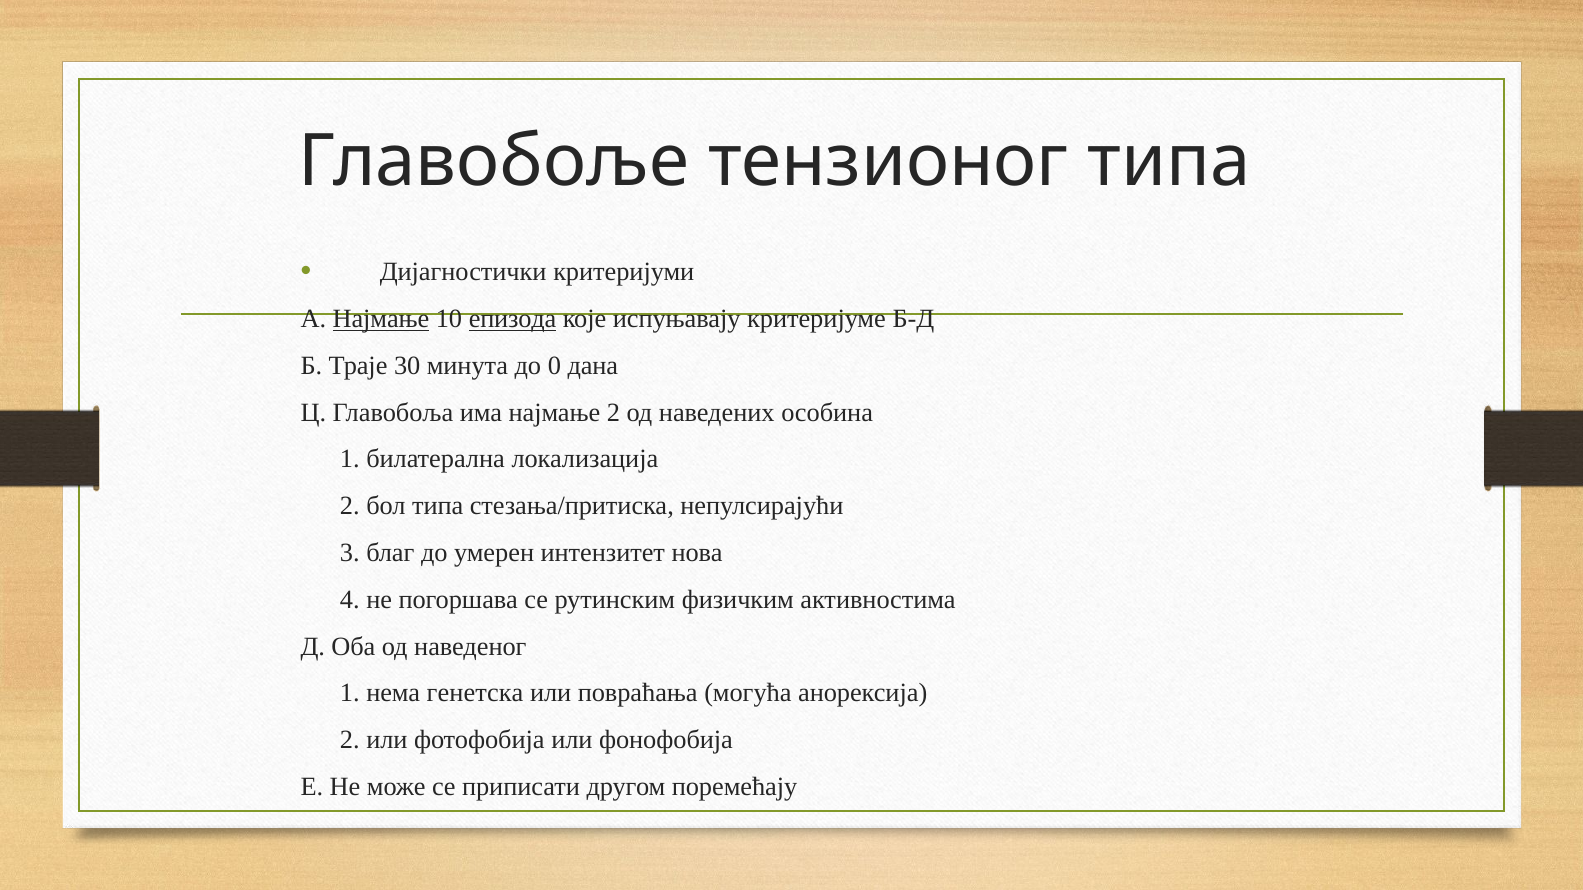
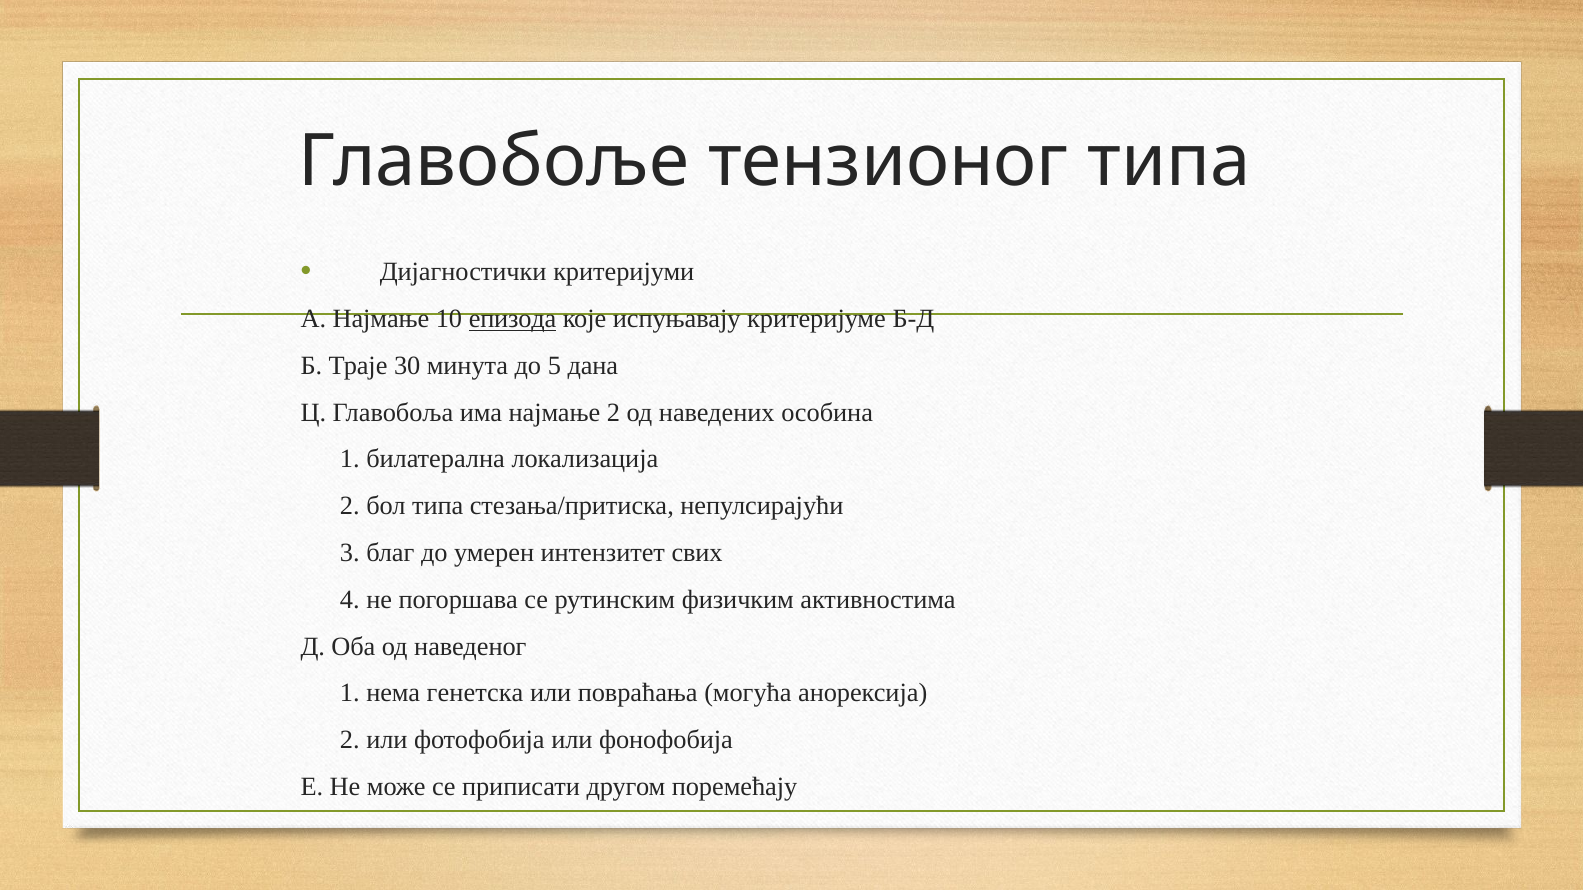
Најмање at (381, 319) underline: present -> none
0: 0 -> 5
нова: нова -> свих
